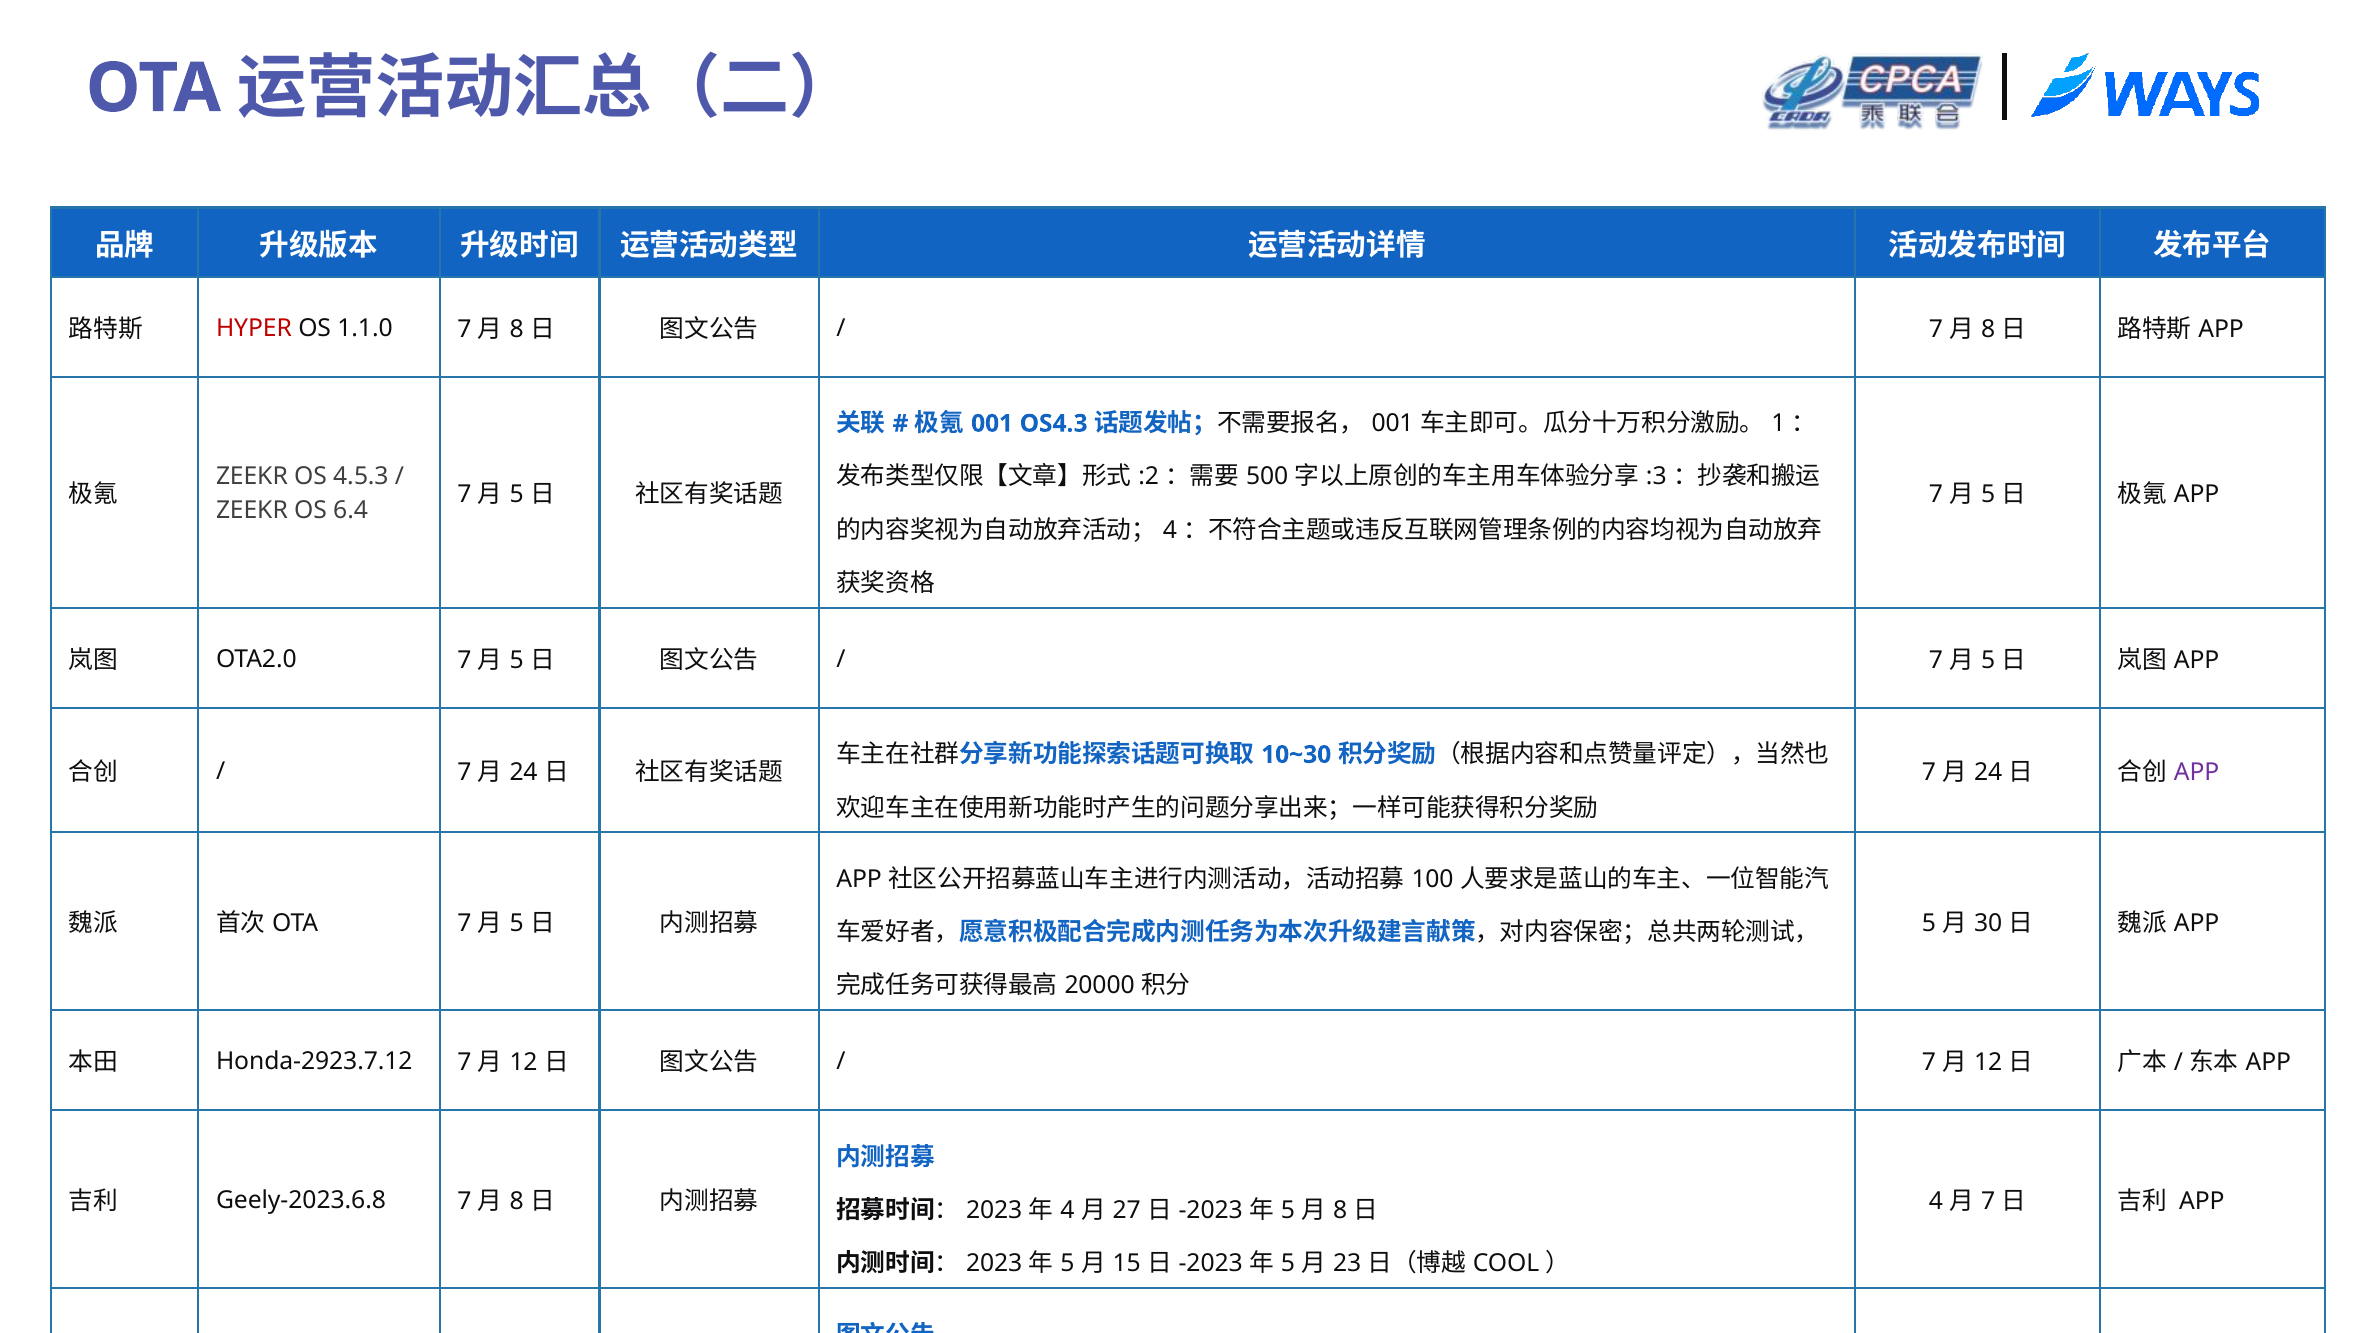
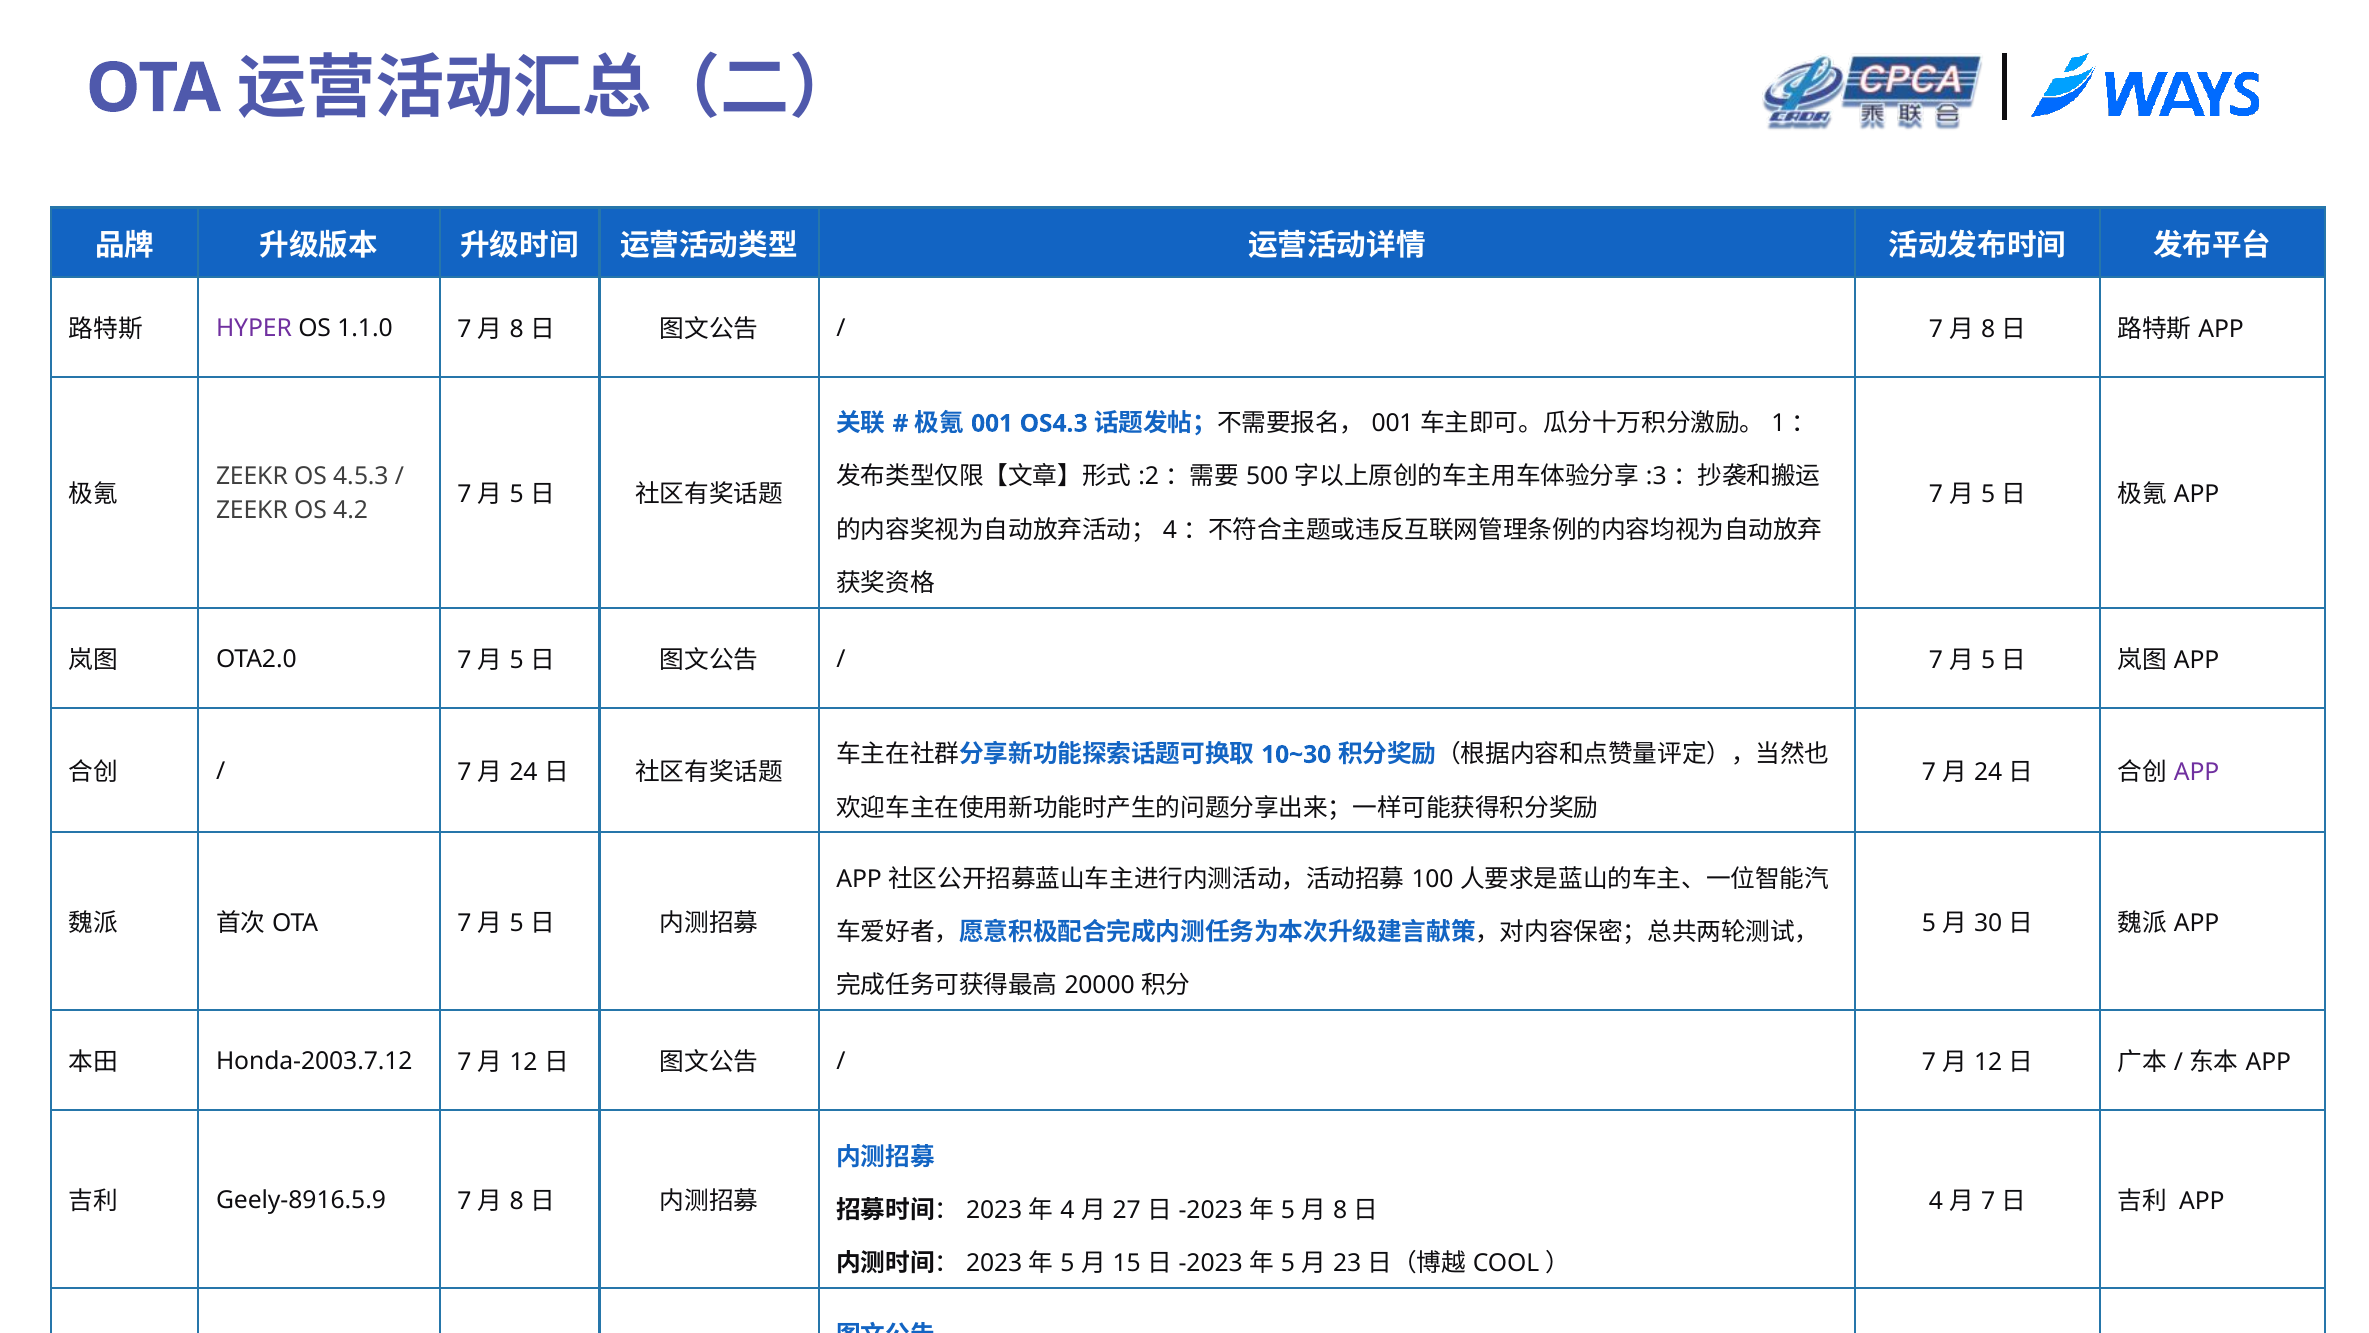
HYPER colour: red -> purple
6.4: 6.4 -> 4.2
Honda-2923.7.12: Honda-2923.7.12 -> Honda-2003.7.12
Geely-2023.6.8: Geely-2023.6.8 -> Geely-8916.5.9
